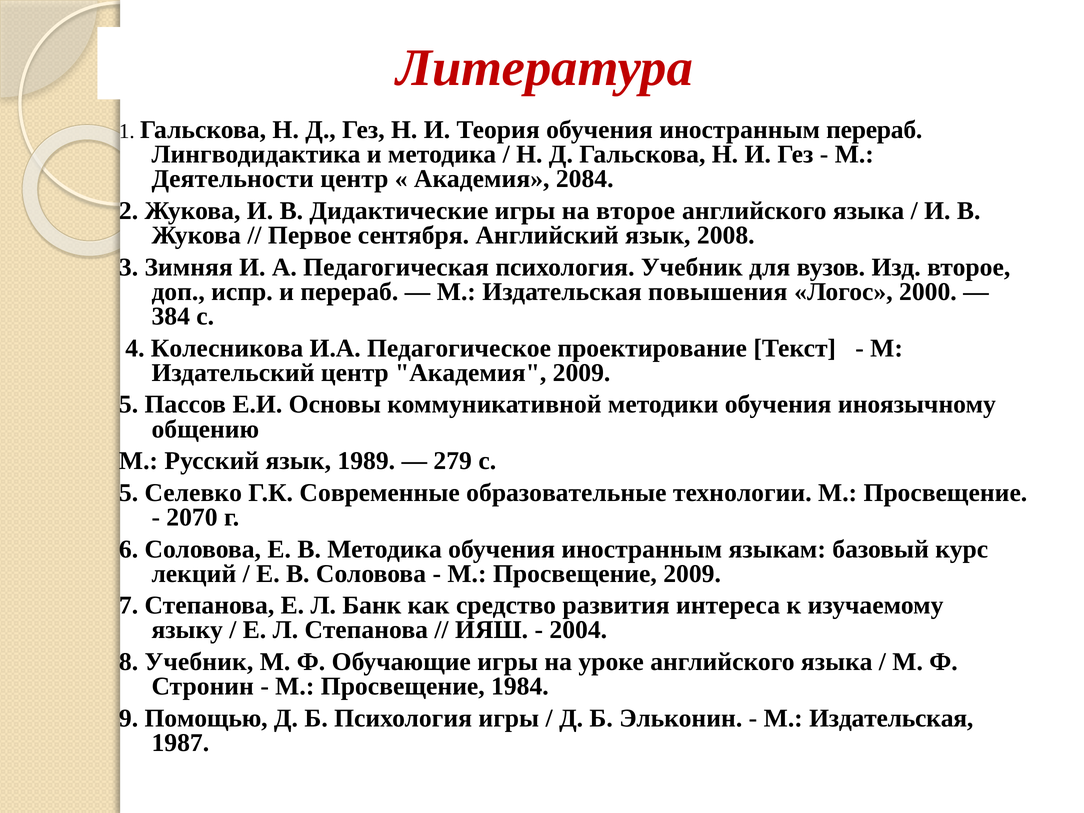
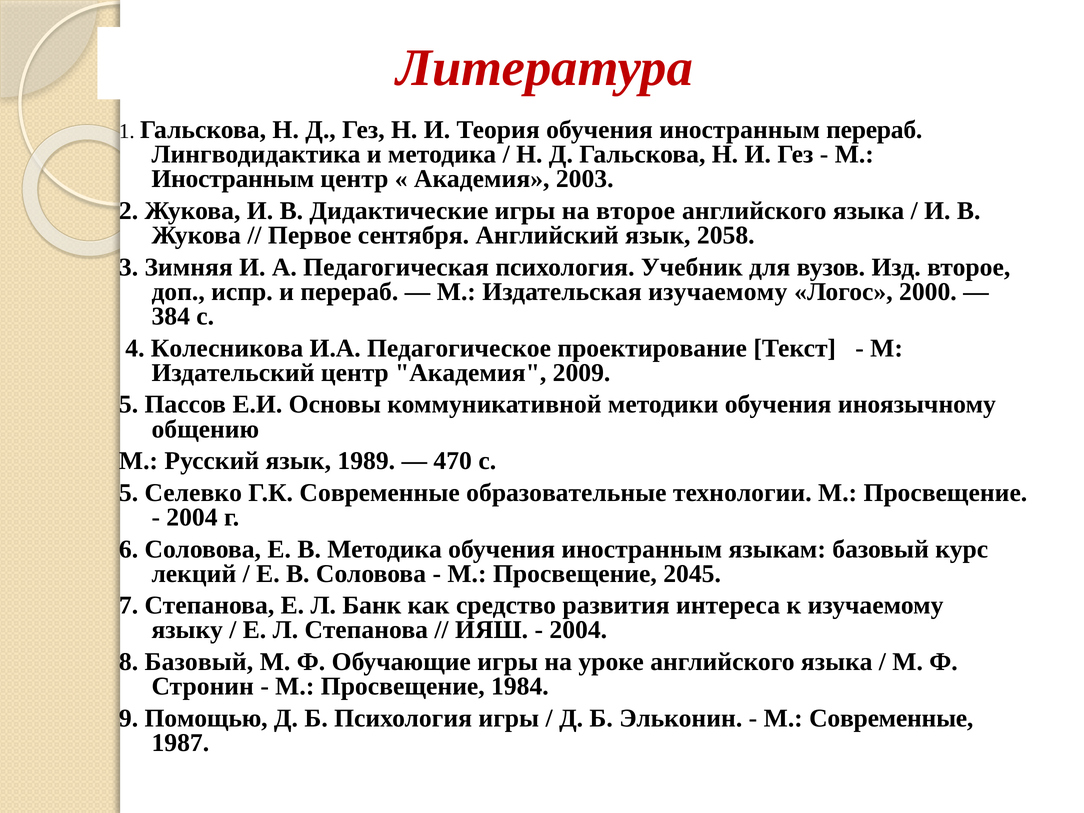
Деятельности at (233, 179): Деятельности -> Иностранным
2084: 2084 -> 2003
2008: 2008 -> 2058
Издательская повышения: повышения -> изучаемому
279: 279 -> 470
2070 at (192, 517): 2070 -> 2004
Просвещение 2009: 2009 -> 2045
8 Учебник: Учебник -> Базовый
Издательская at (891, 718): Издательская -> Сoвpеменные
